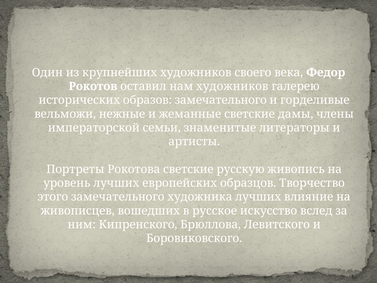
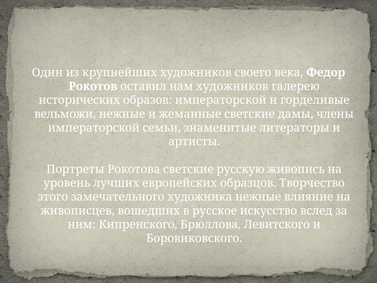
образов замечательного: замечательного -> императорской
художника лучших: лучших -> нежные
